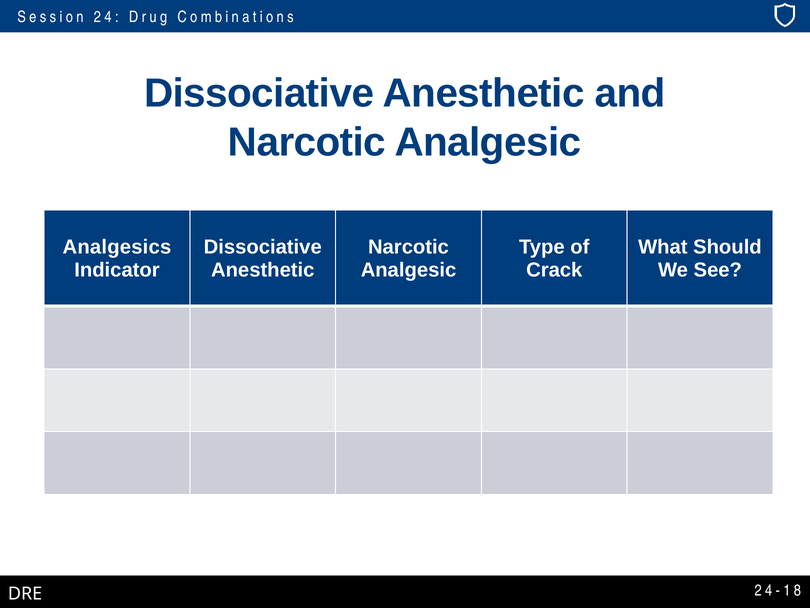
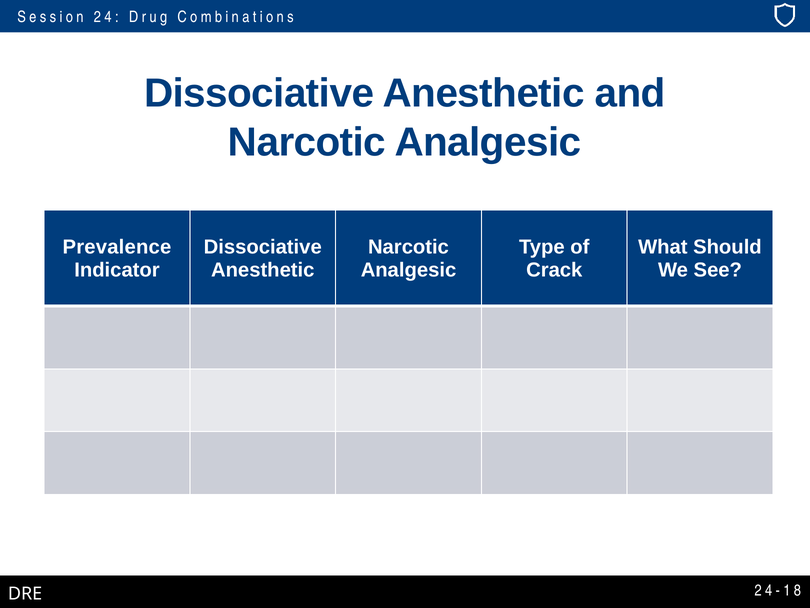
Analgesics: Analgesics -> Prevalence
